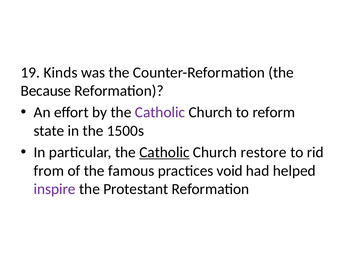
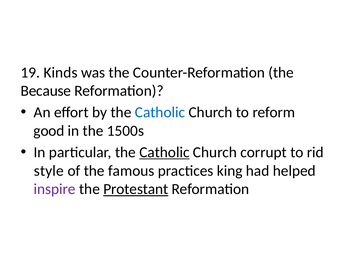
Catholic at (160, 112) colour: purple -> blue
state: state -> good
restore: restore -> corrupt
from: from -> style
void: void -> king
Protestant underline: none -> present
